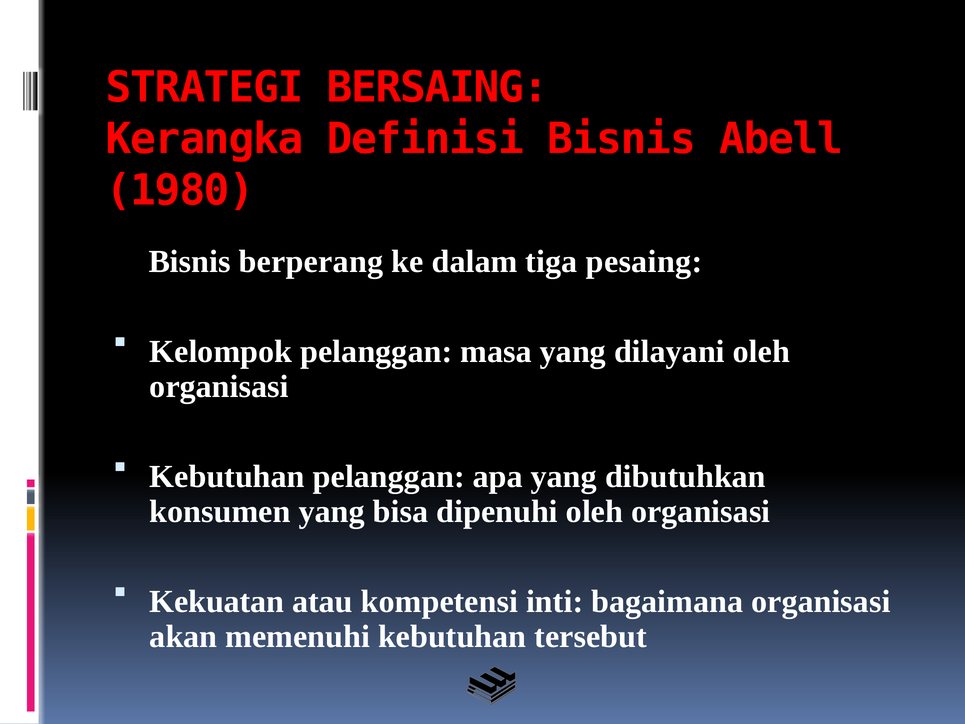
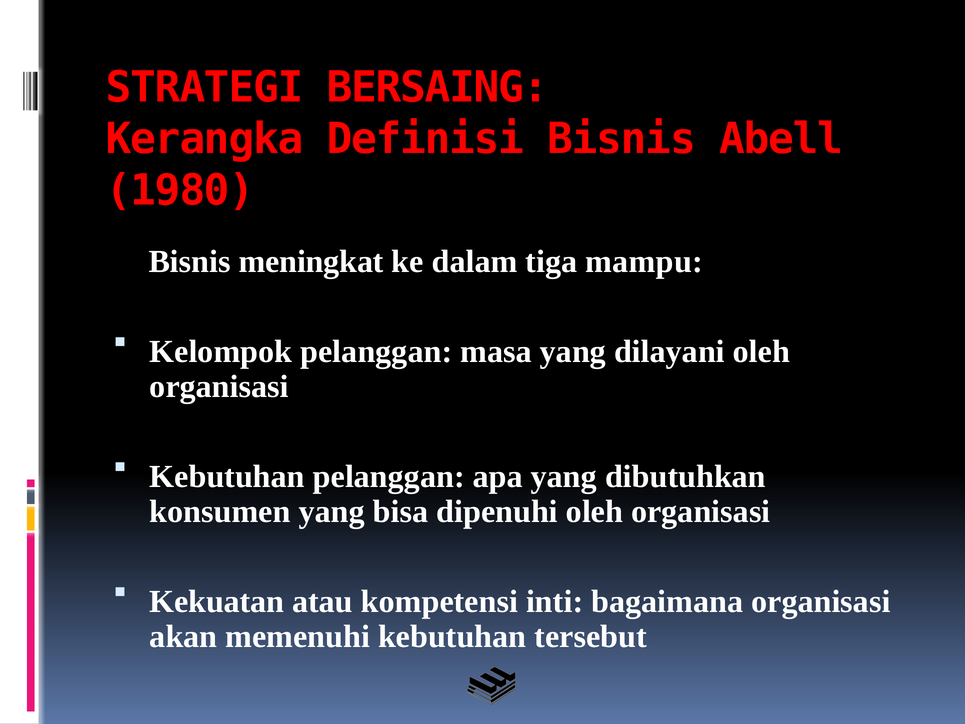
berperang: berperang -> meningkat
pesaing: pesaing -> mampu
